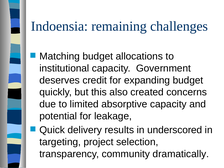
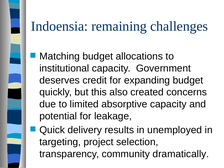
underscored: underscored -> unemployed
